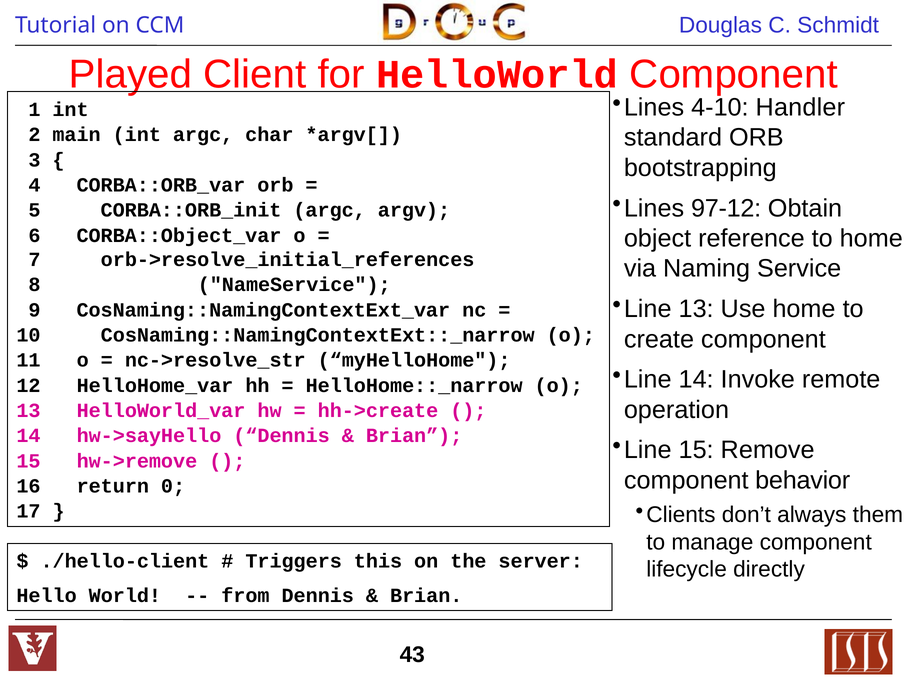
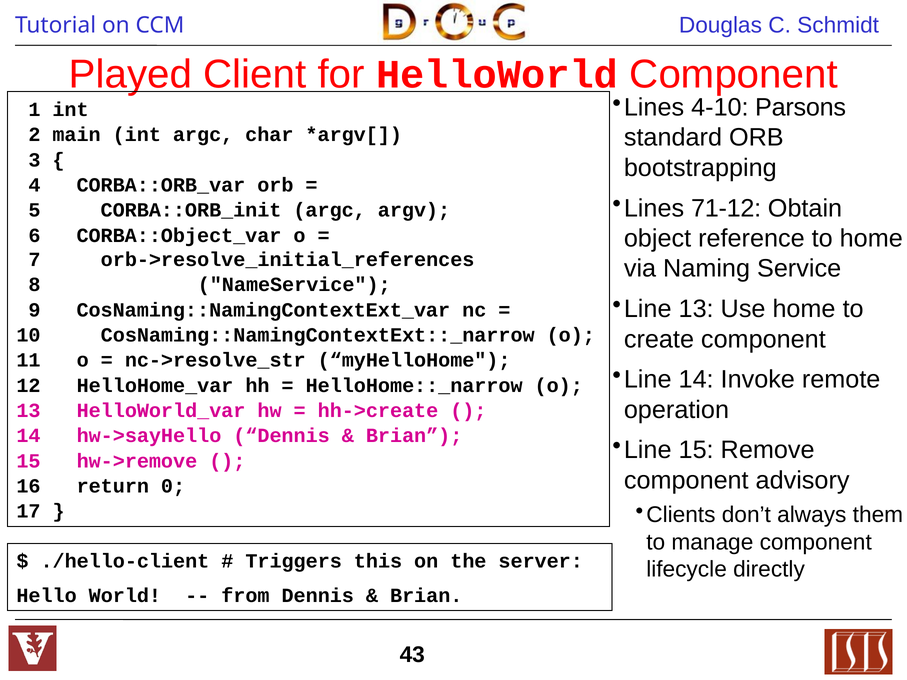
Handler: Handler -> Parsons
97-12: 97-12 -> 71-12
behavior: behavior -> advisory
